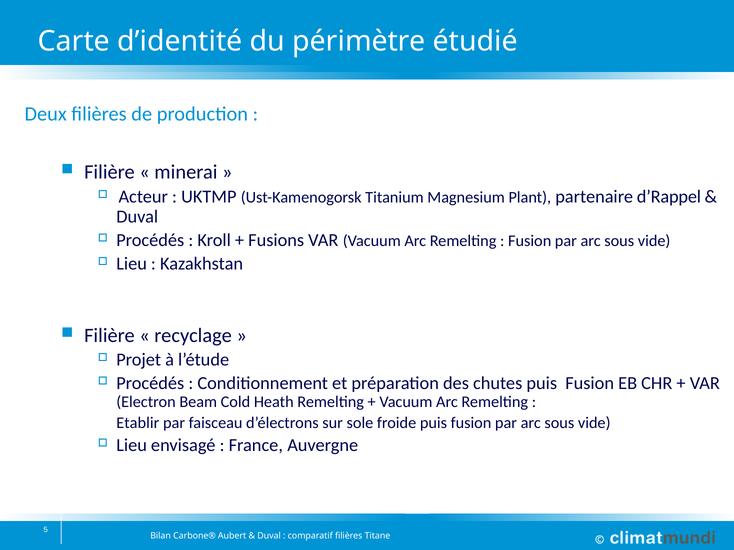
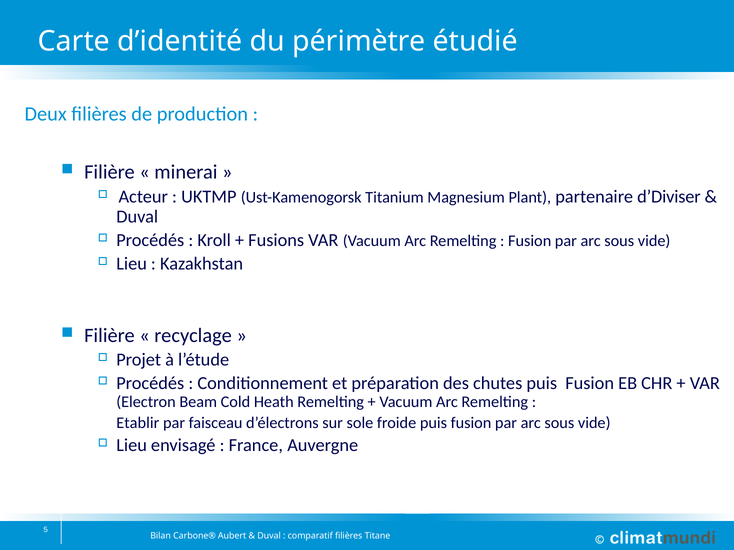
d’Rappel: d’Rappel -> d’Diviser
